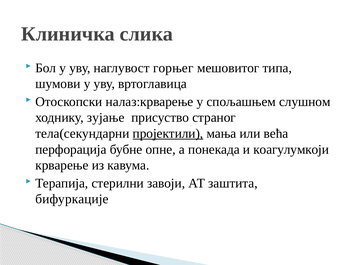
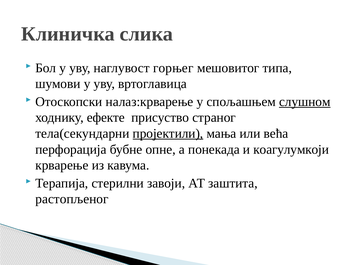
слушном underline: none -> present
зујање: зујање -> ефекте
бифуркације: бифуркације -> растопљеног
